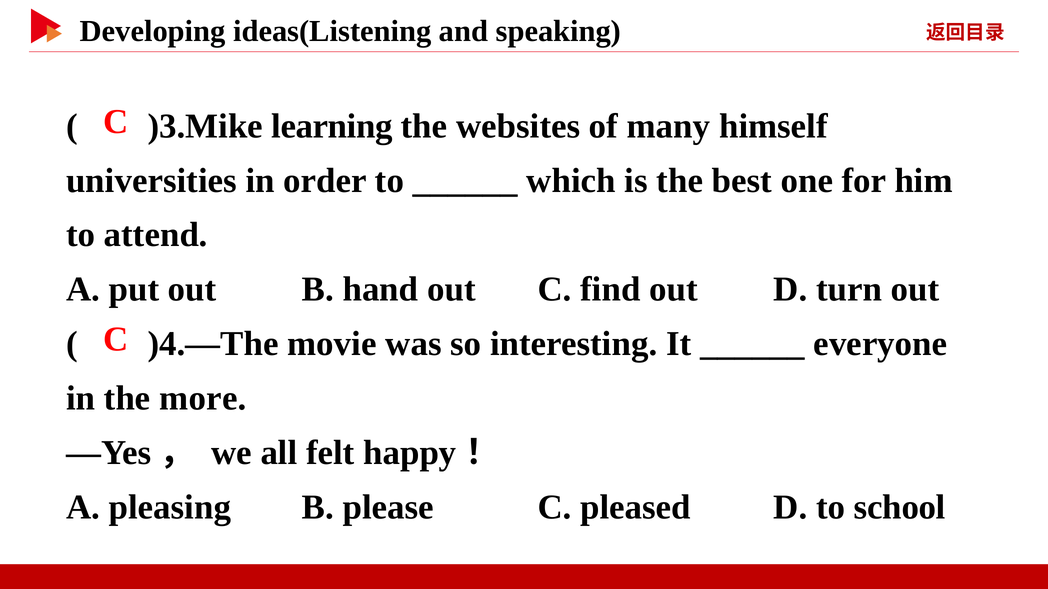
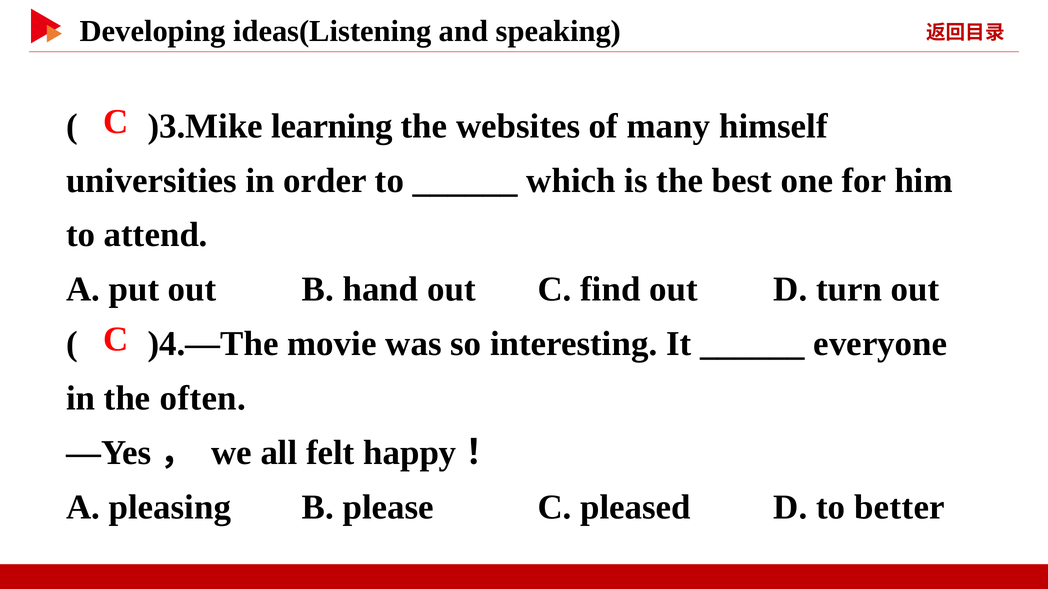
more: more -> often
school: school -> better
